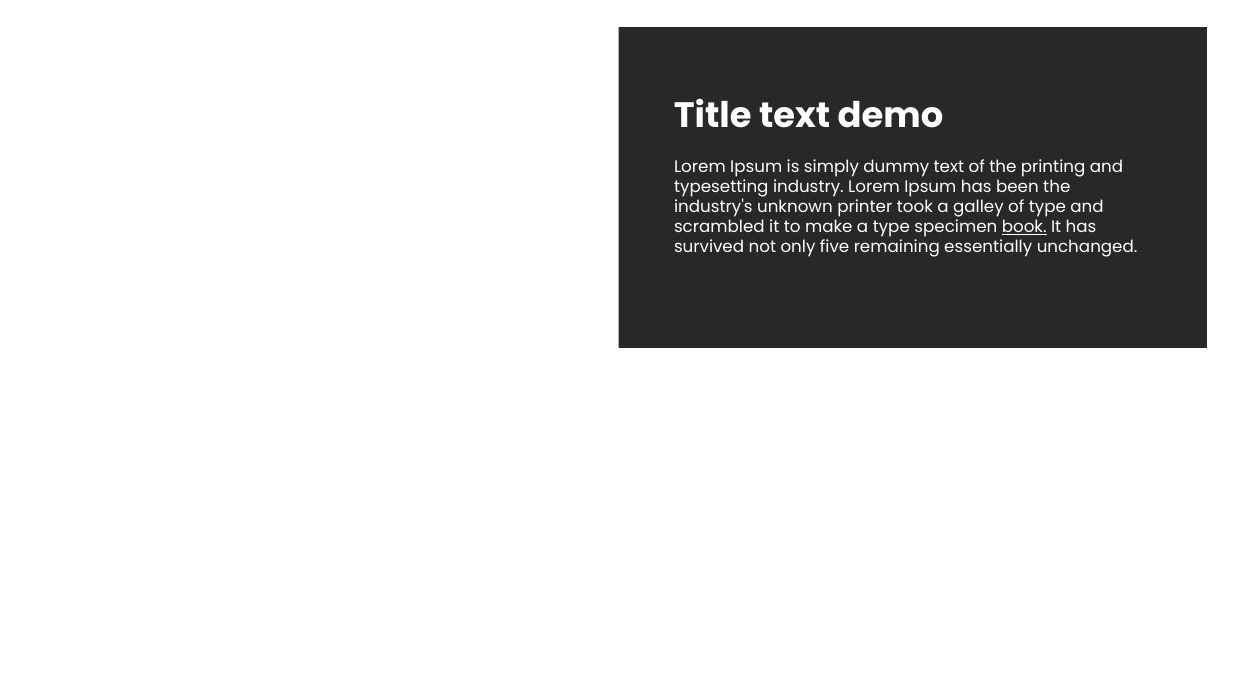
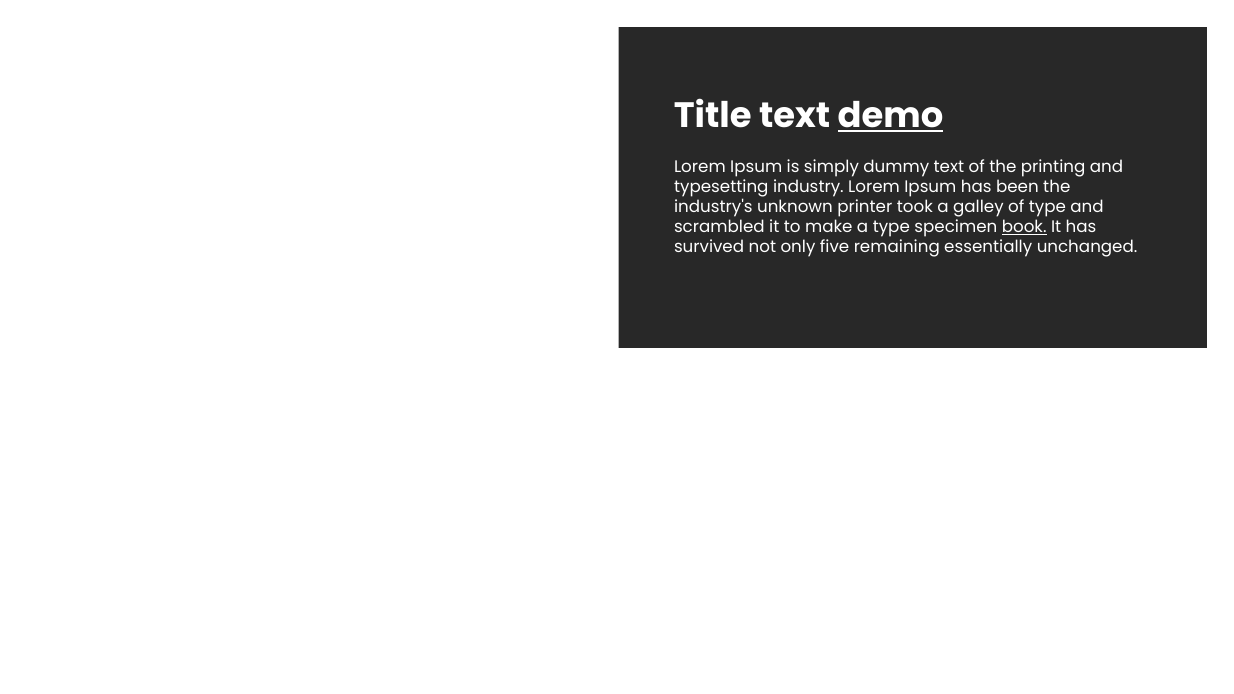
demo underline: none -> present
